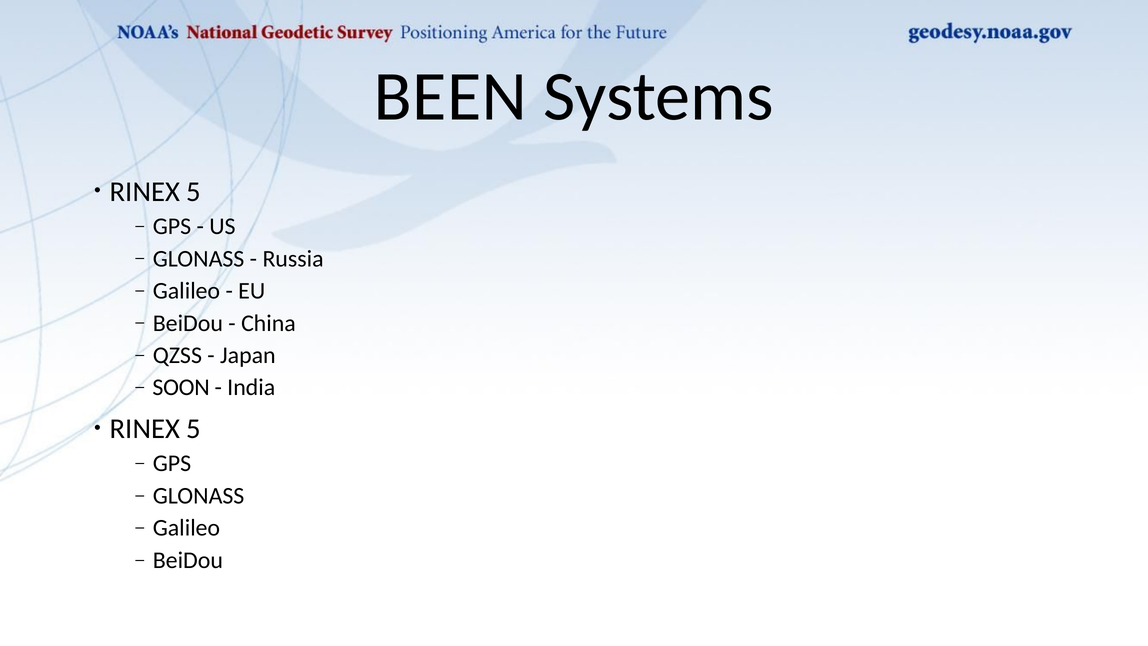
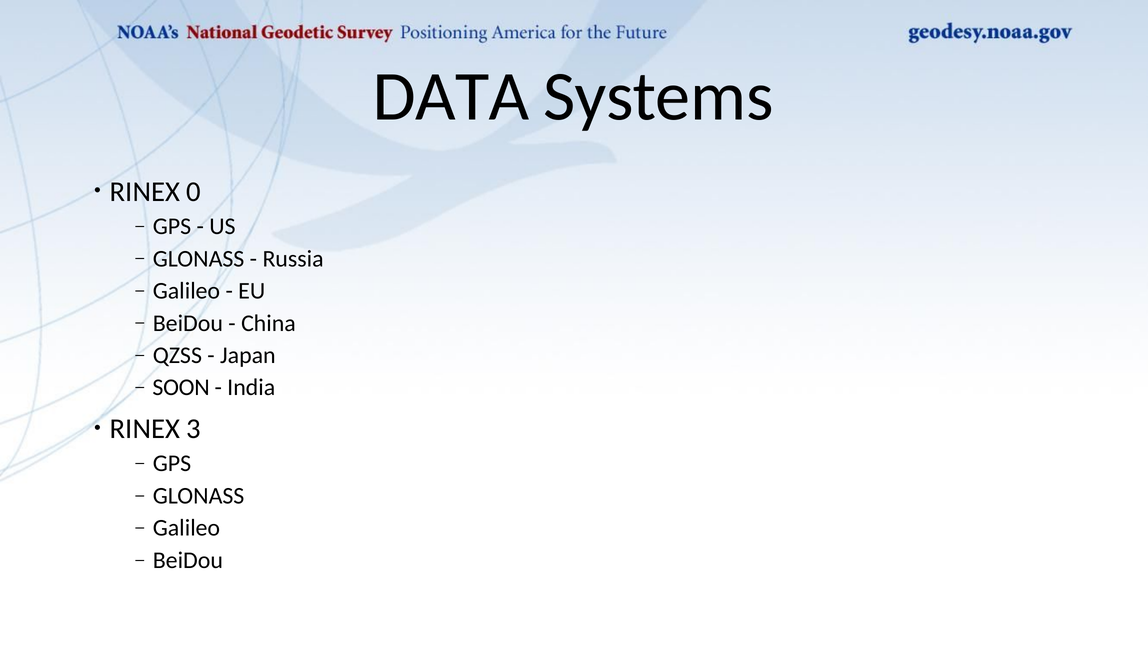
BEEN: BEEN -> DATA
5 at (194, 192): 5 -> 0
5 at (194, 429): 5 -> 3
